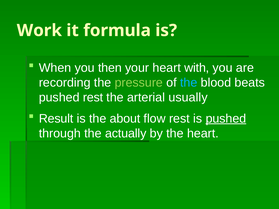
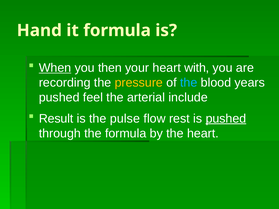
Work: Work -> Hand
When underline: none -> present
pressure colour: light green -> yellow
beats: beats -> years
pushed rest: rest -> feel
usually: usually -> include
about: about -> pulse
the actually: actually -> formula
